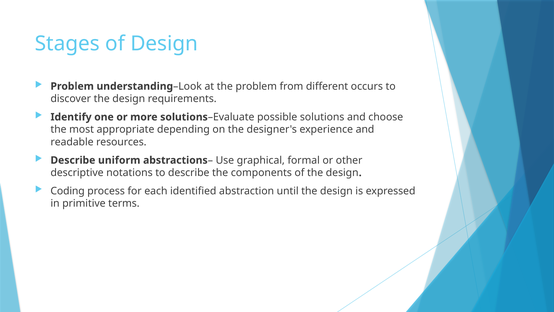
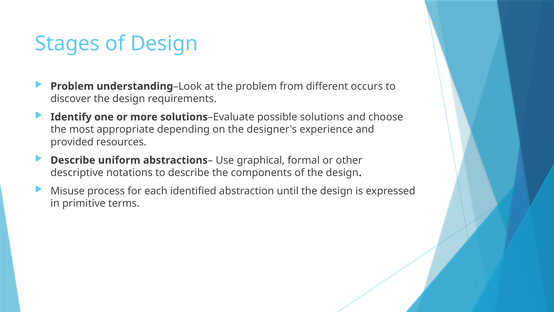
readable: readable -> provided
Coding: Coding -> Misuse
